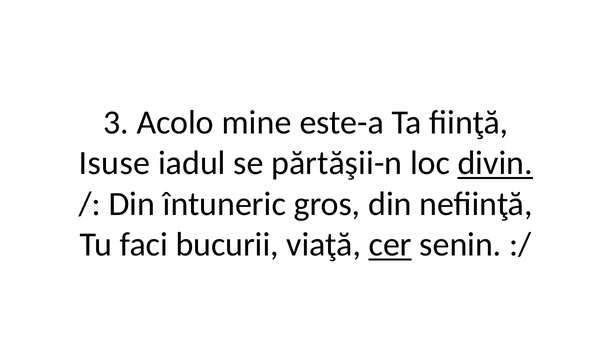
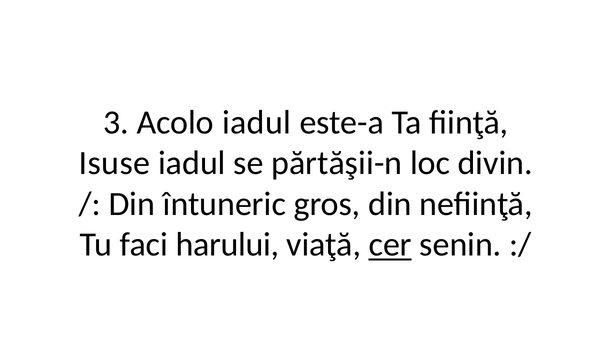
Acolo mine: mine -> iadul
divin underline: present -> none
bucurii: bucurii -> harului
